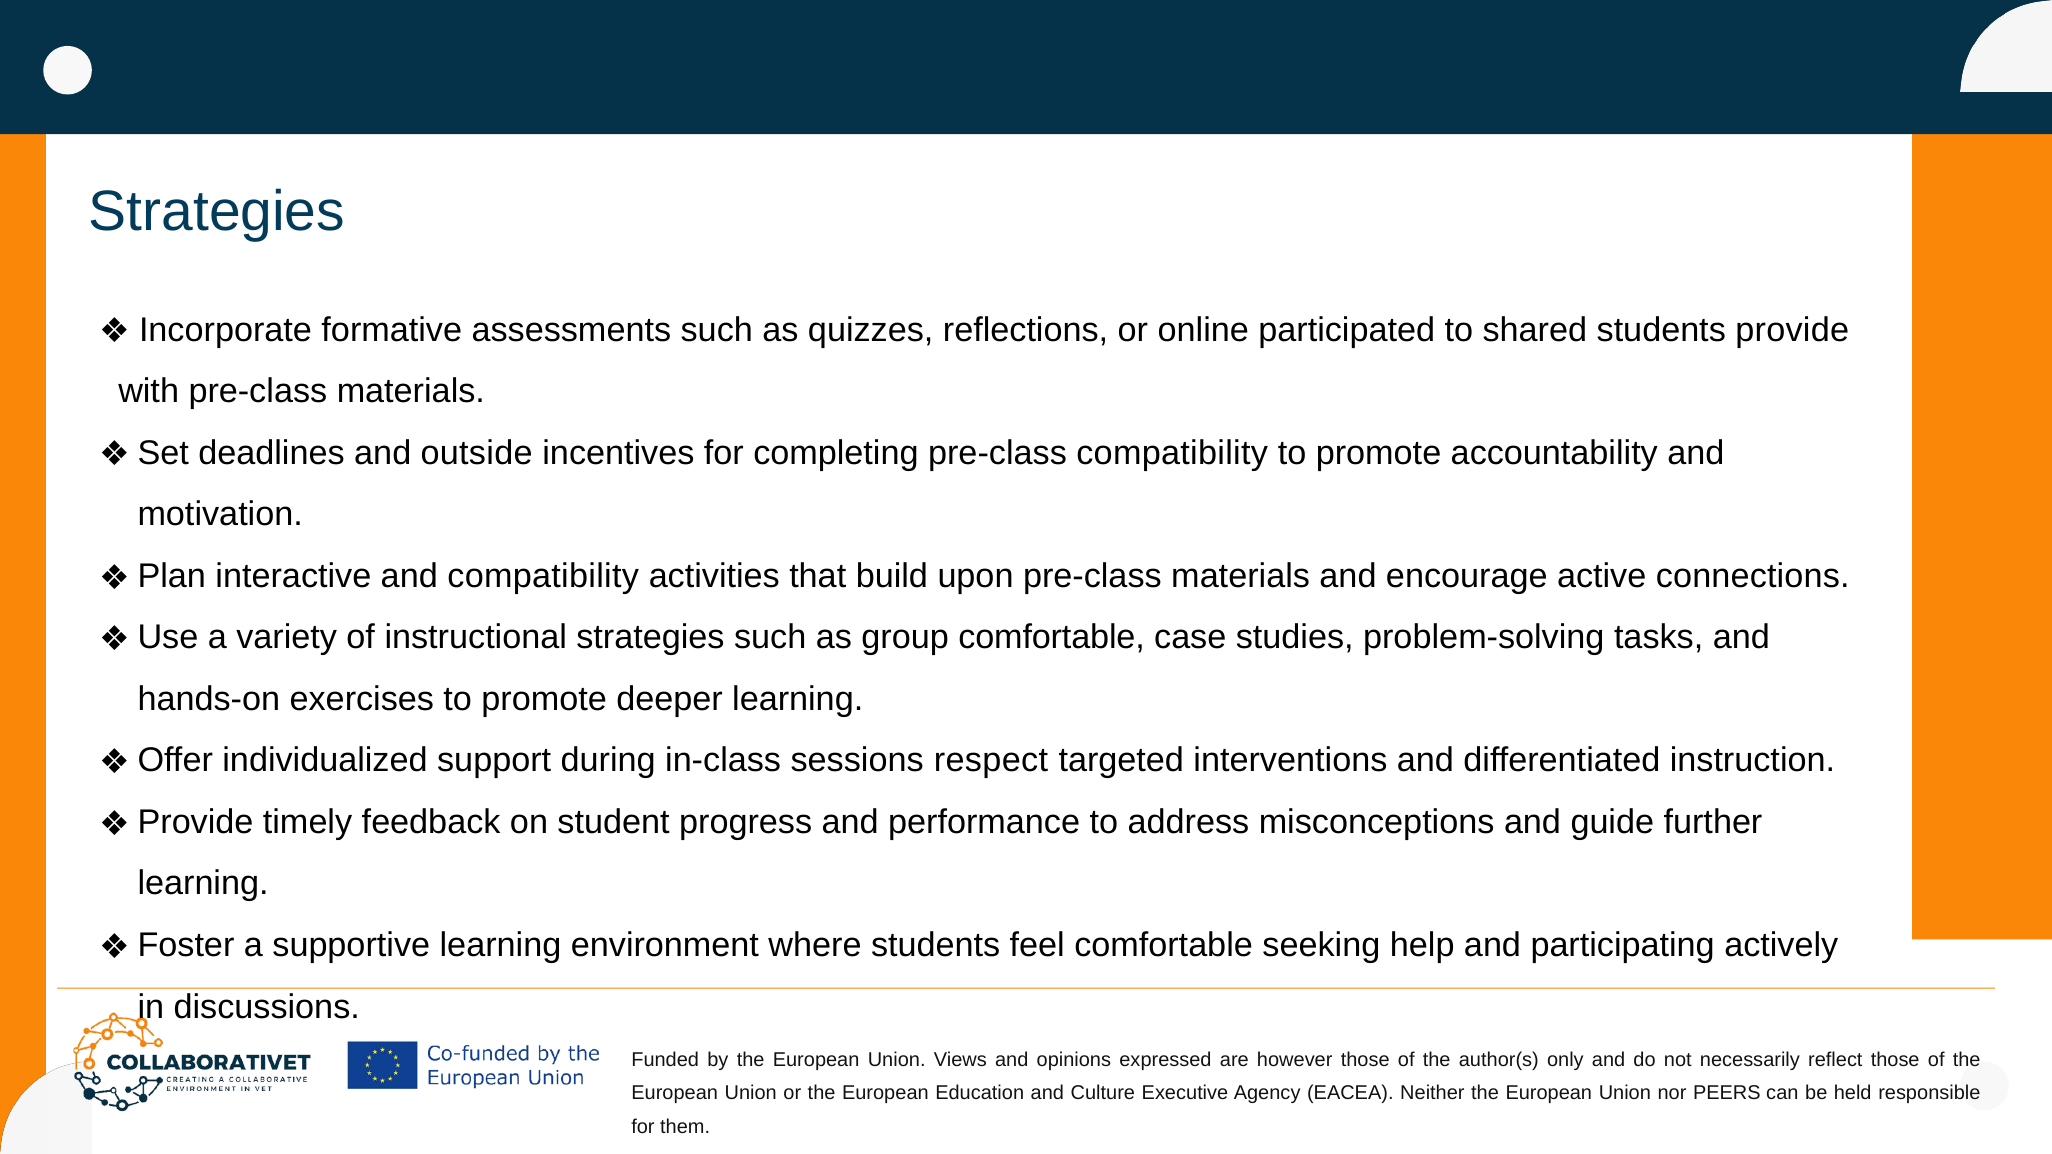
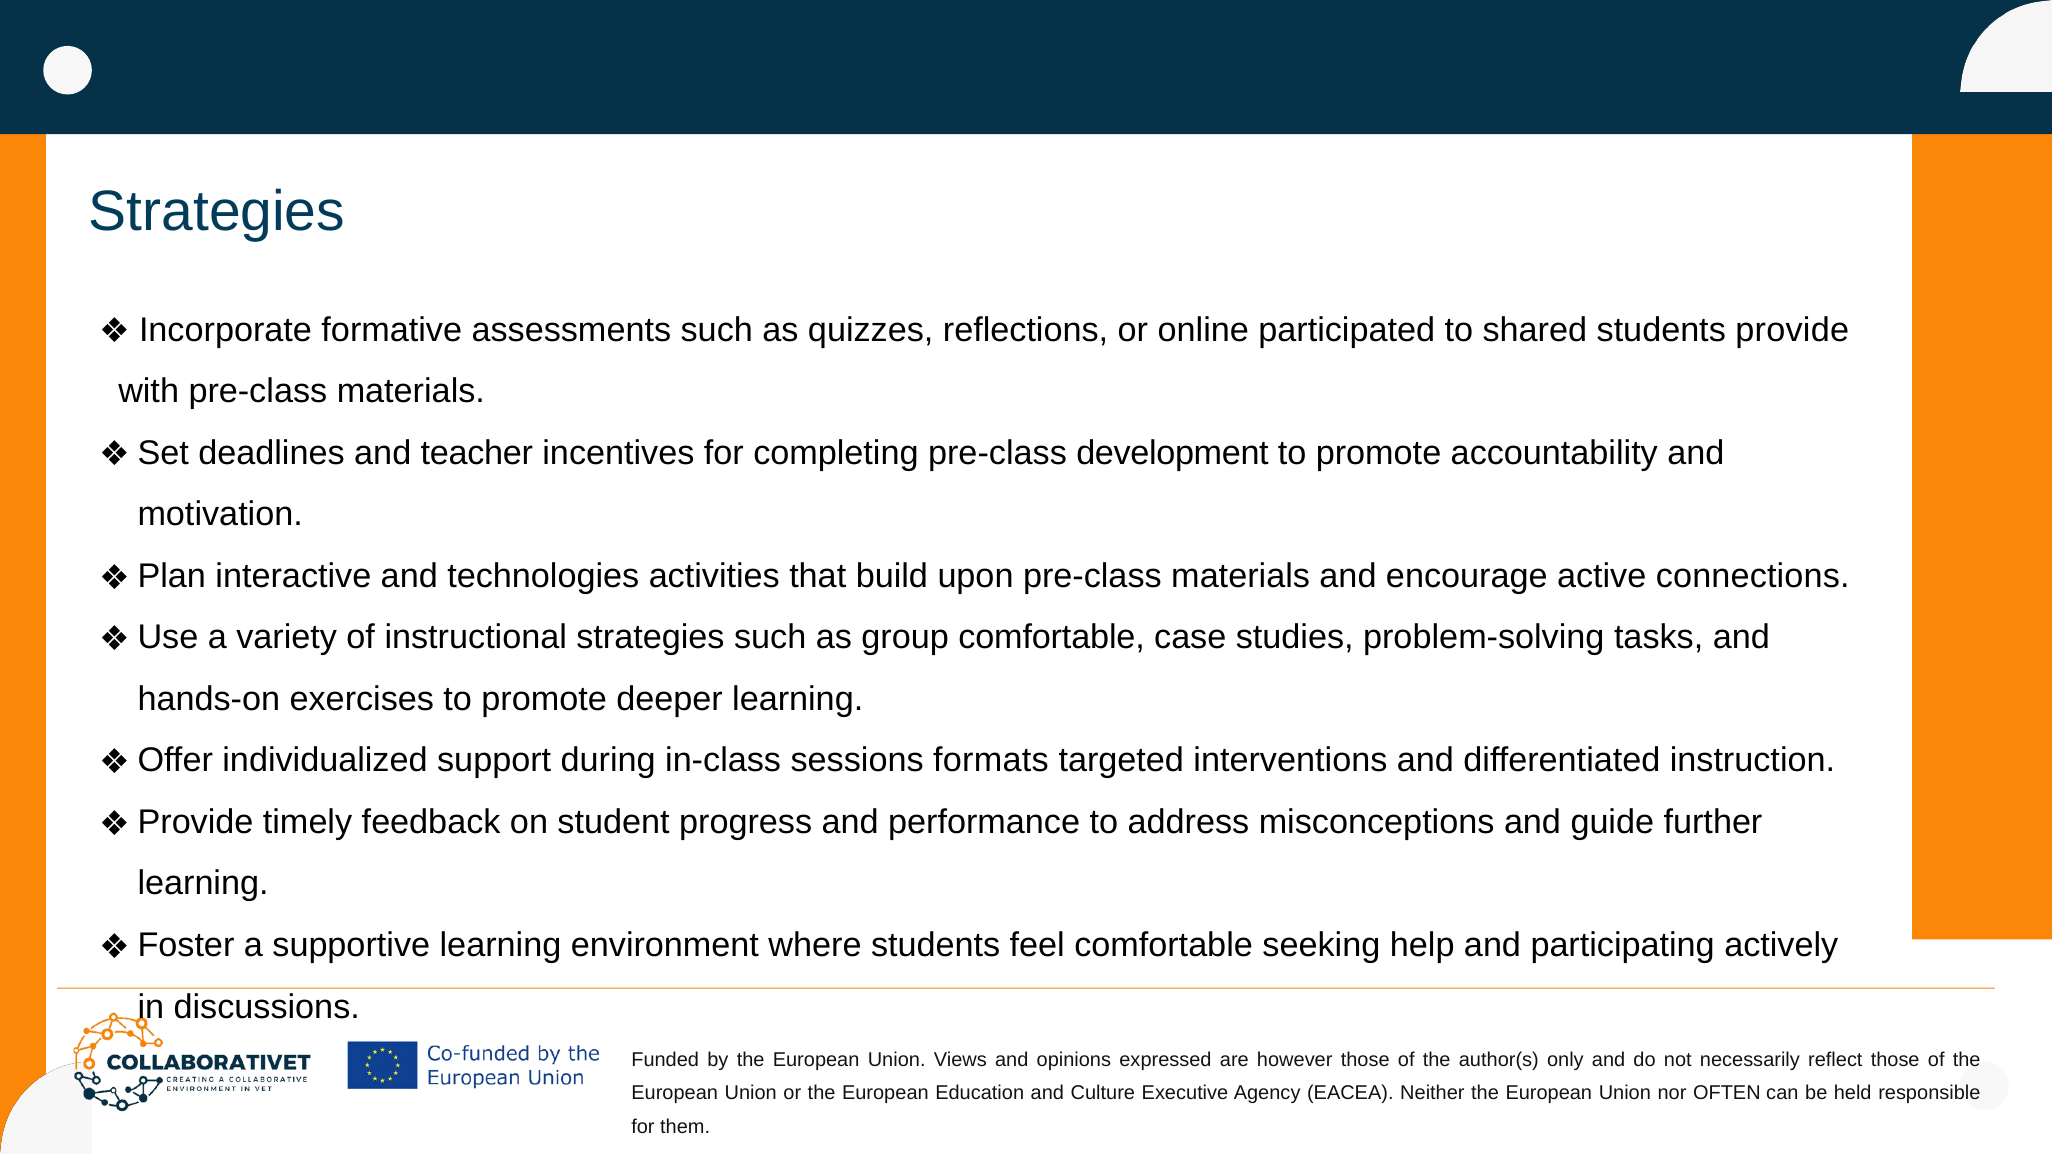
outside: outside -> teacher
pre-class compatibility: compatibility -> development
and compatibility: compatibility -> technologies
respect: respect -> formats
PEERS: PEERS -> OFTEN
